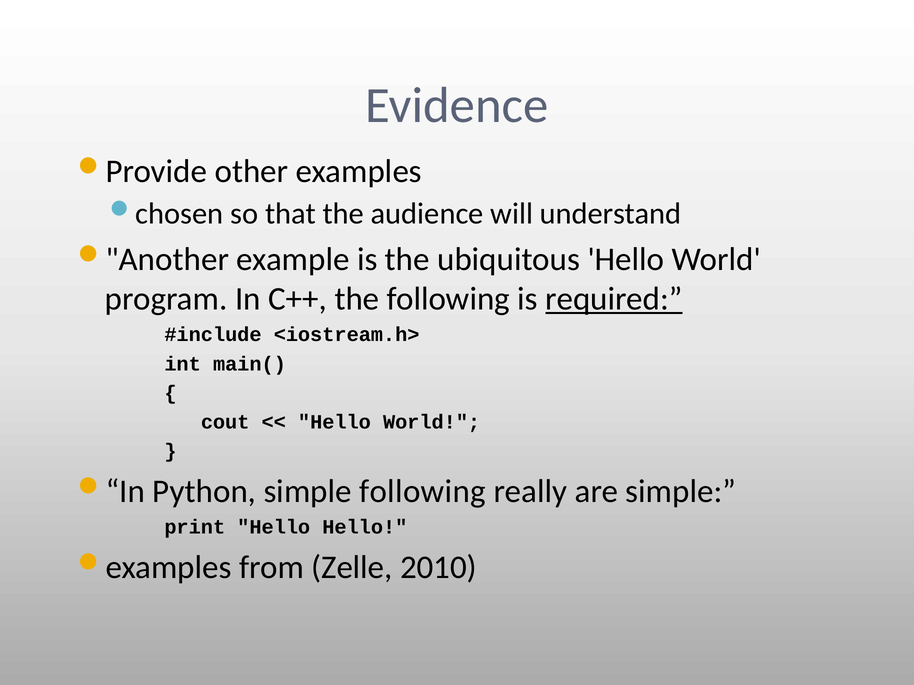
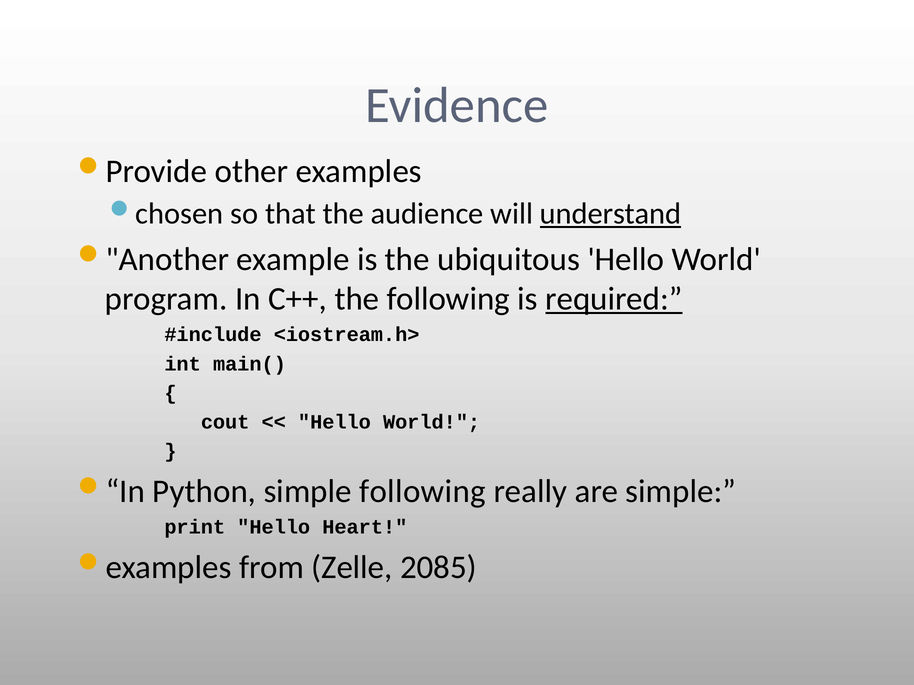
understand underline: none -> present
Hello Hello: Hello -> Heart
2010: 2010 -> 2085
